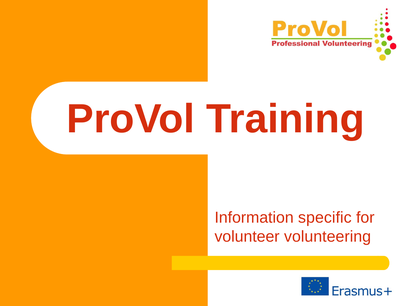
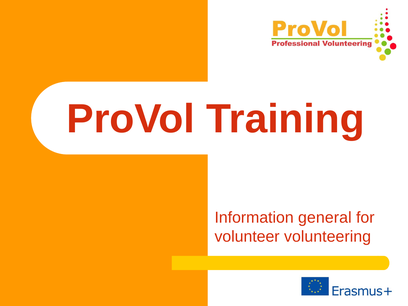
specific: specific -> general
